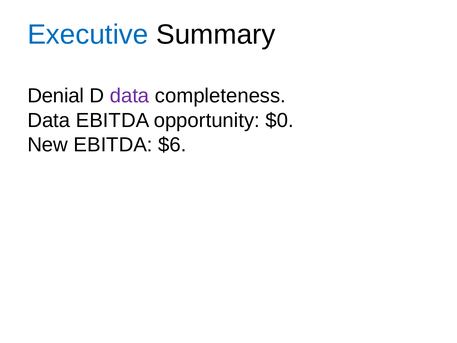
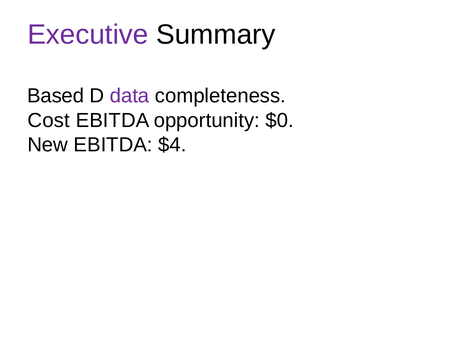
Executive colour: blue -> purple
Denial: Denial -> Based
Data at (49, 120): Data -> Cost
$6: $6 -> $4
